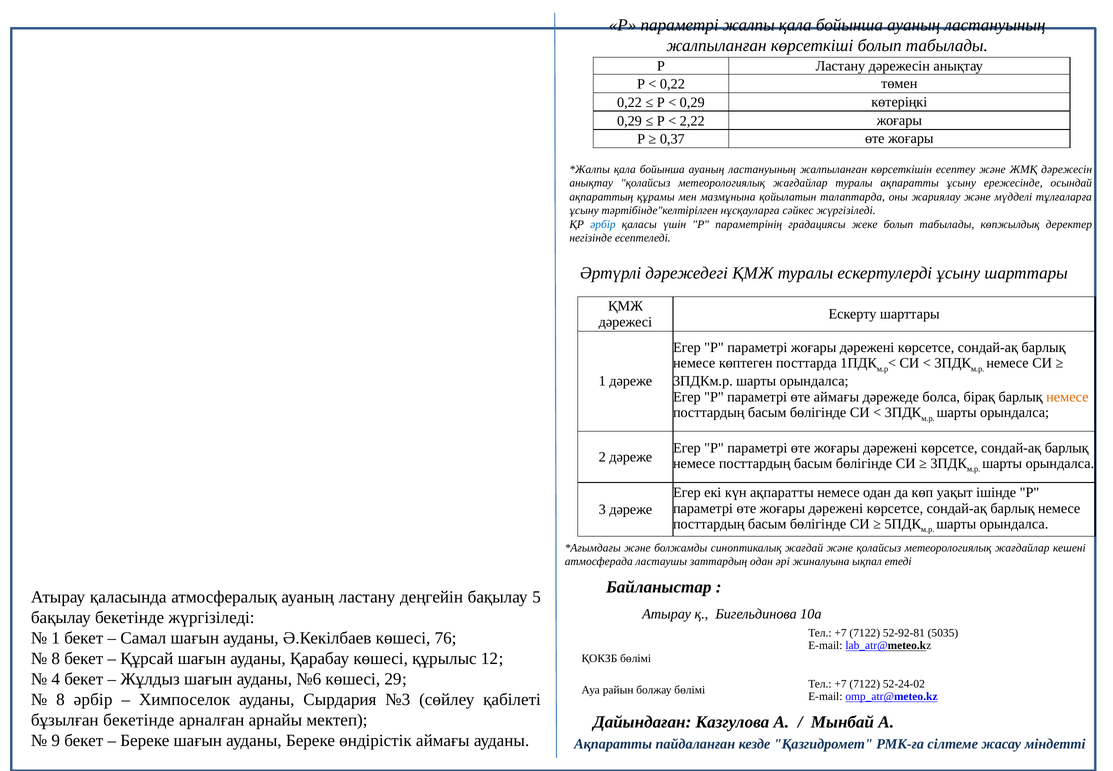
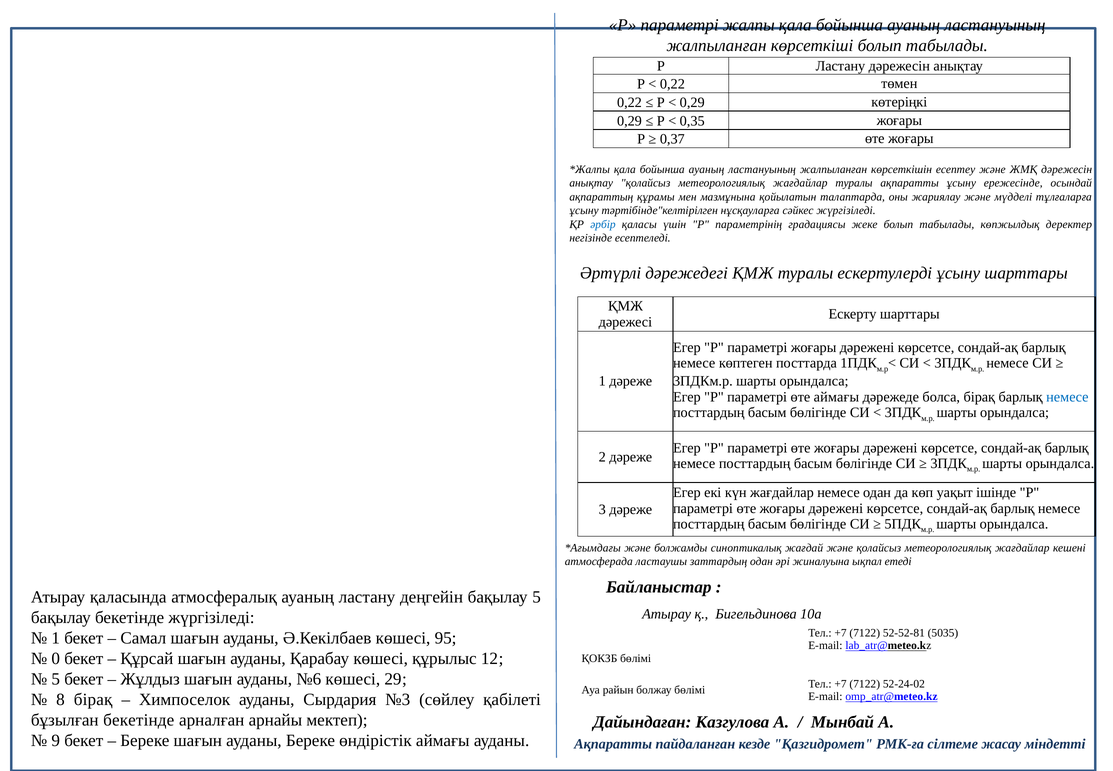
2,22: 2,22 -> 0,35
немесе at (1067, 397) colour: orange -> blue
күн ақпаратты: ақпаратты -> жағдайлар
52-92-81: 52-92-81 -> 52-52-81
76: 76 -> 95
8 at (56, 658): 8 -> 0
4 at (56, 679): 4 -> 5
8 әрбір: әрбір -> бірақ
